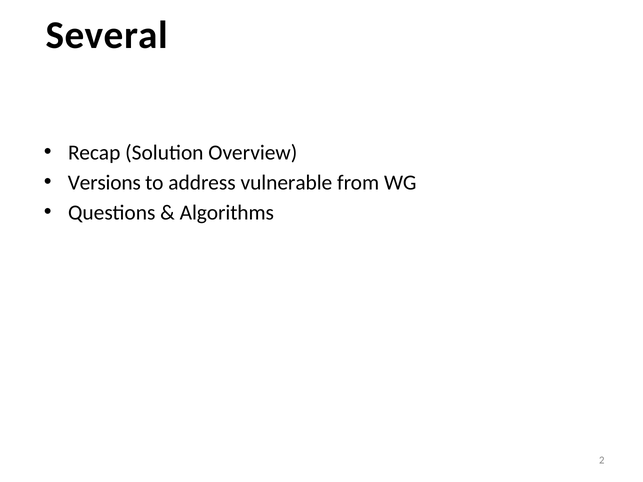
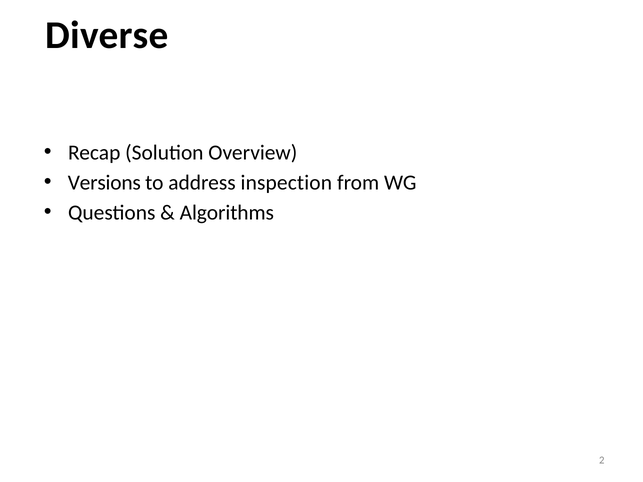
Several: Several -> Diverse
vulnerable: vulnerable -> inspection
